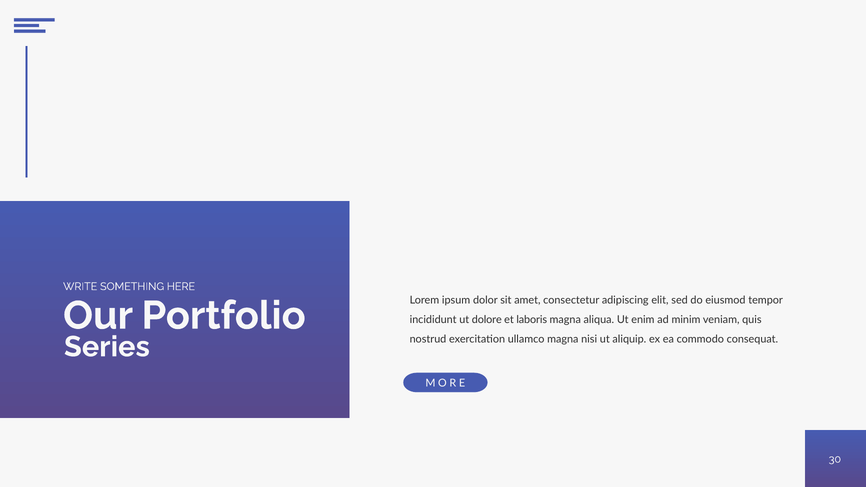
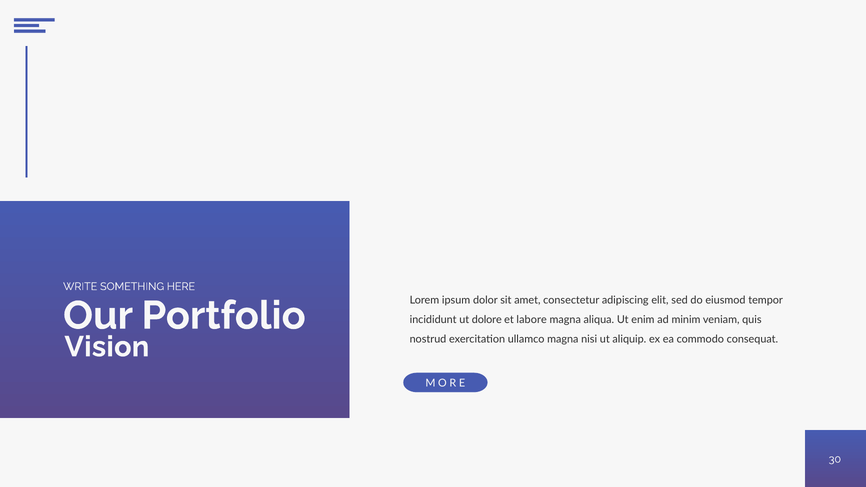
laboris: laboris -> labore
Series: Series -> Vision
